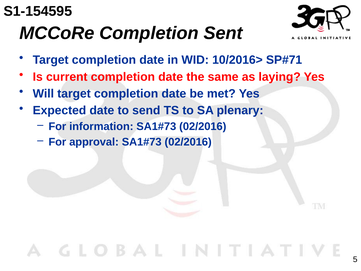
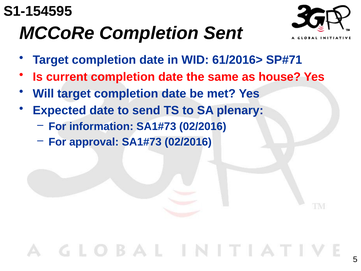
10/2016>: 10/2016> -> 61/2016>
laying: laying -> house
